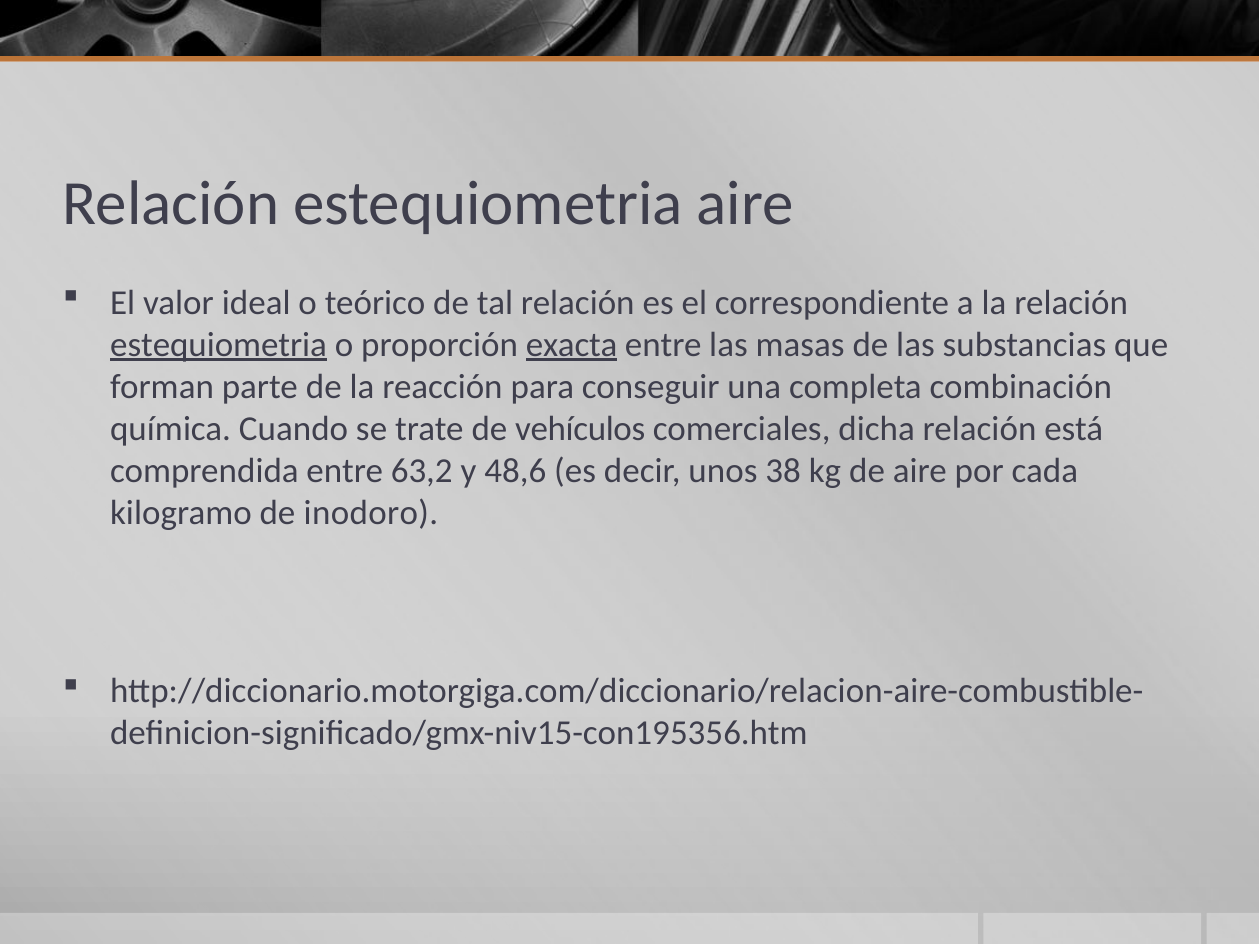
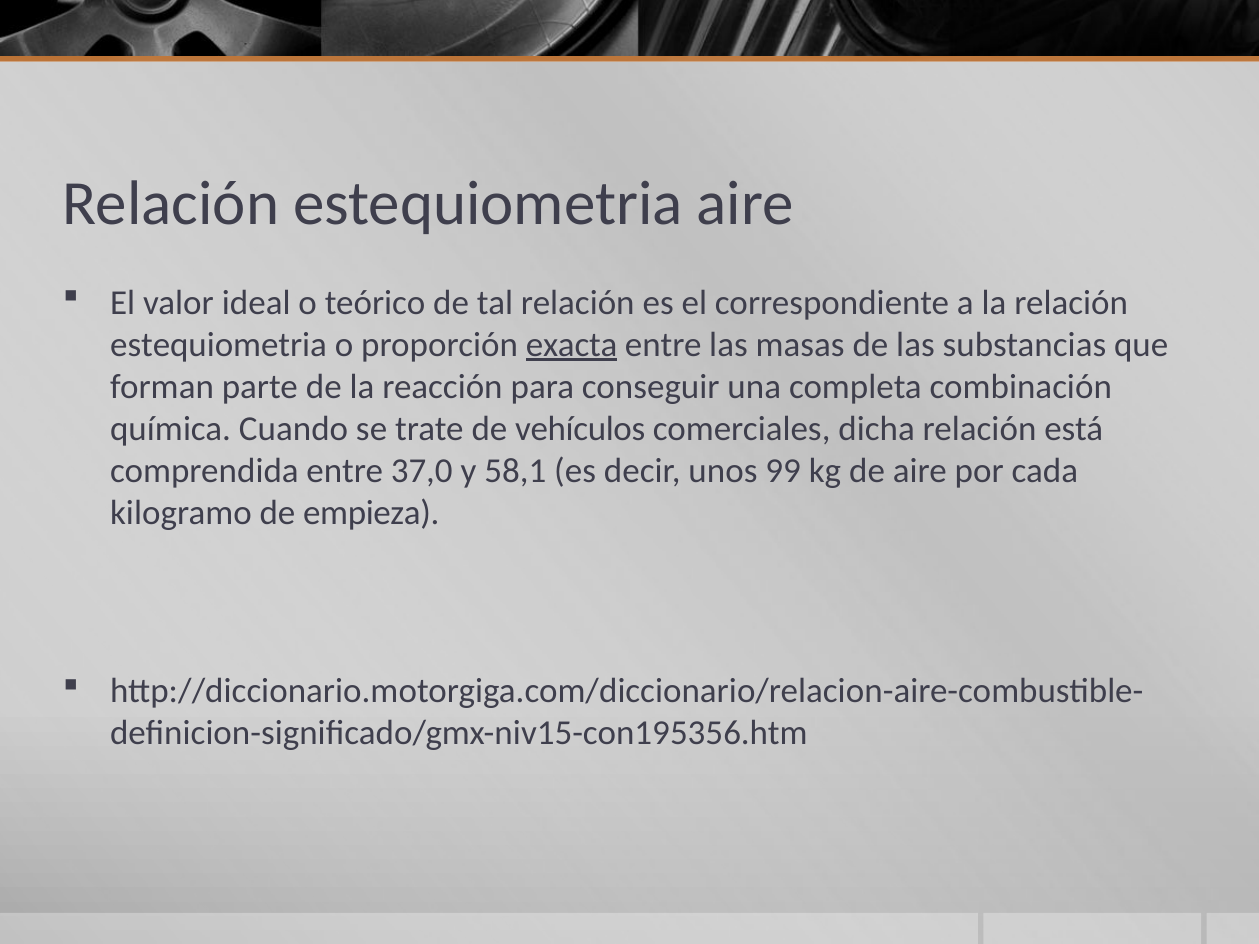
estequiometria at (219, 345) underline: present -> none
63,2: 63,2 -> 37,0
48,6: 48,6 -> 58,1
38: 38 -> 99
inodoro: inodoro -> empieza
